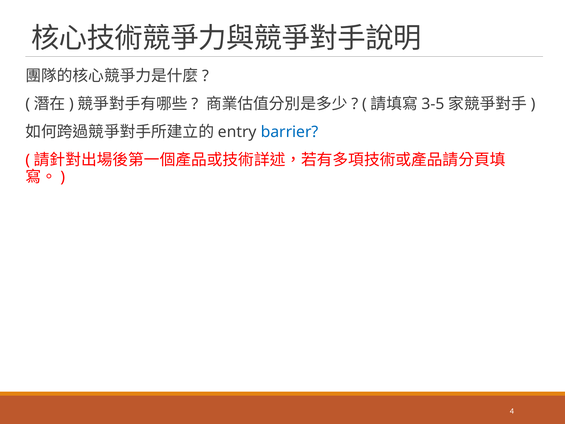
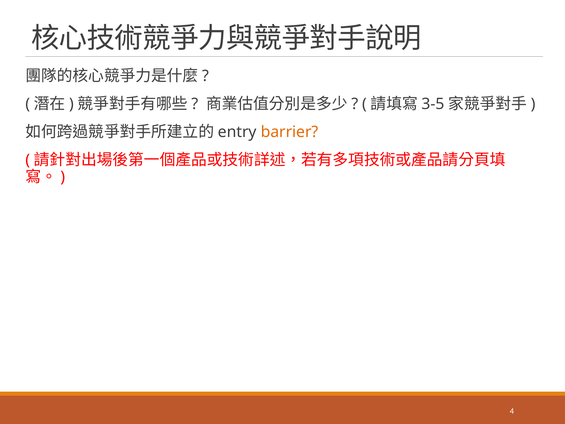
barrier colour: blue -> orange
